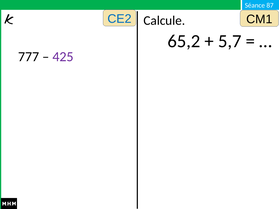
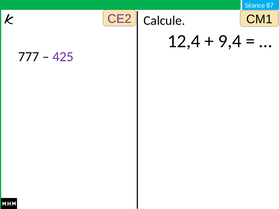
CE2 colour: blue -> purple
65,2: 65,2 -> 12,4
5,7: 5,7 -> 9,4
